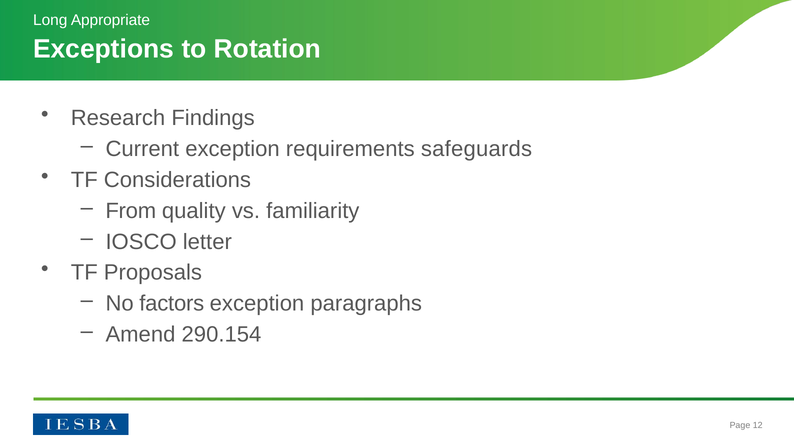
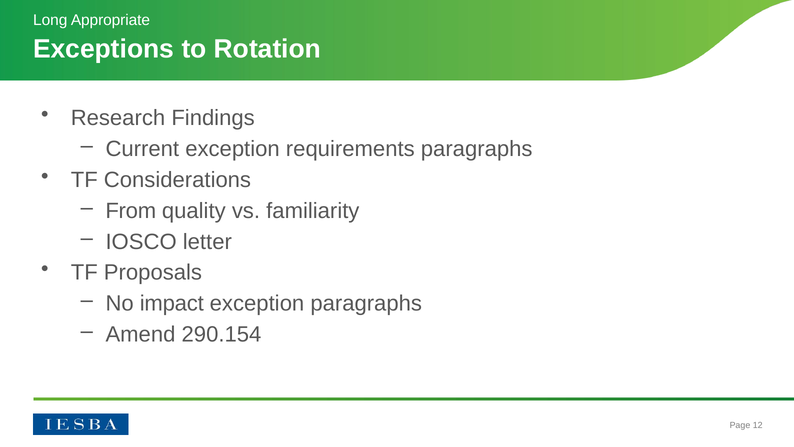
requirements safeguards: safeguards -> paragraphs
factors: factors -> impact
